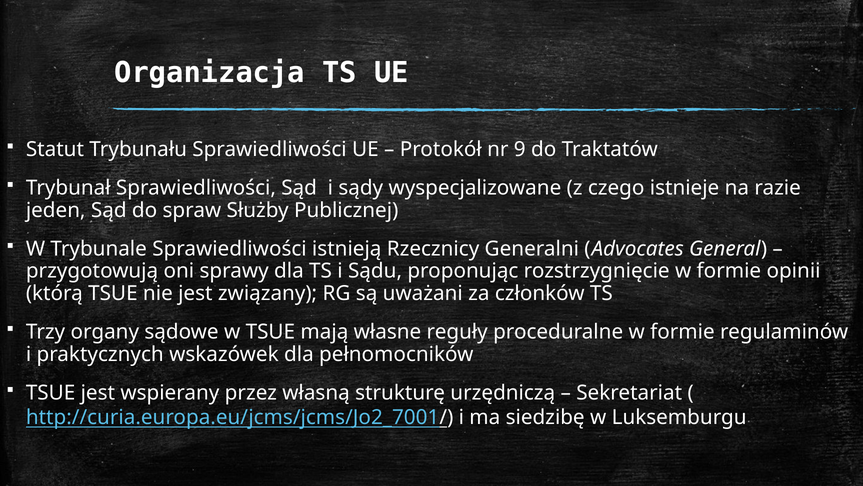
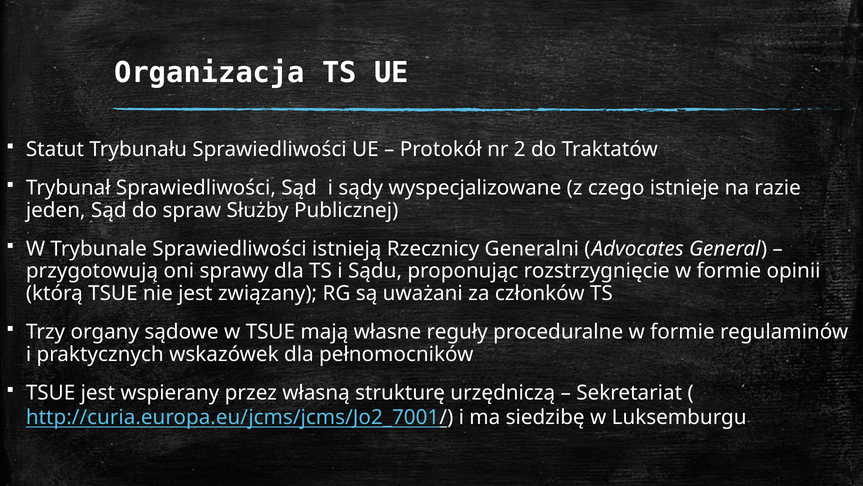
9: 9 -> 2
